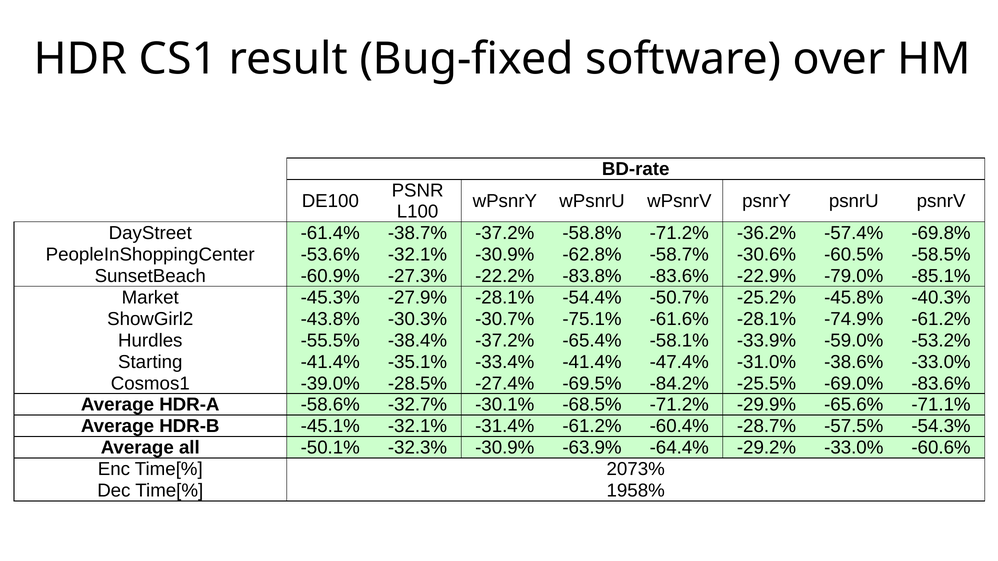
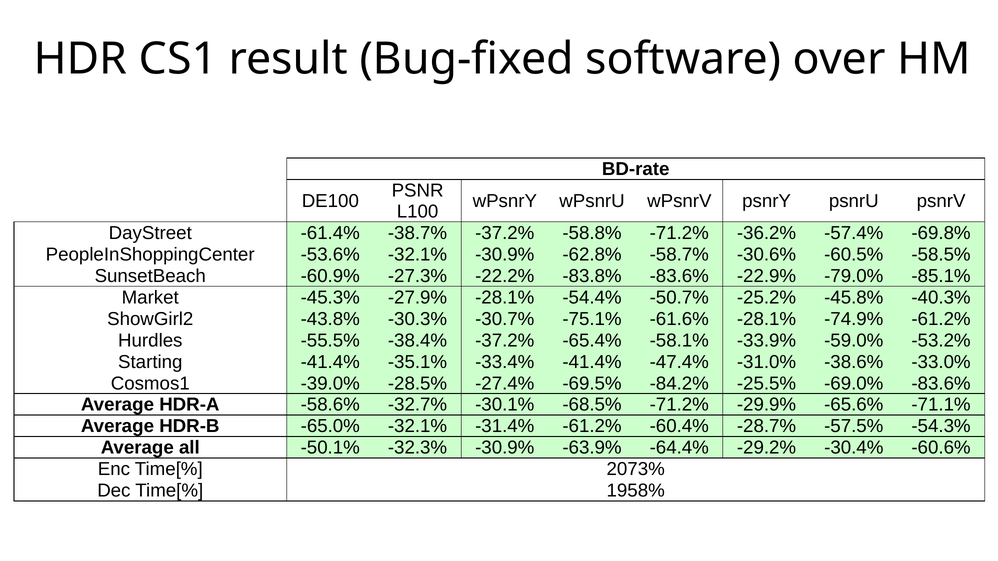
-45.1%: -45.1% -> -65.0%
-29.2% -33.0%: -33.0% -> -30.4%
